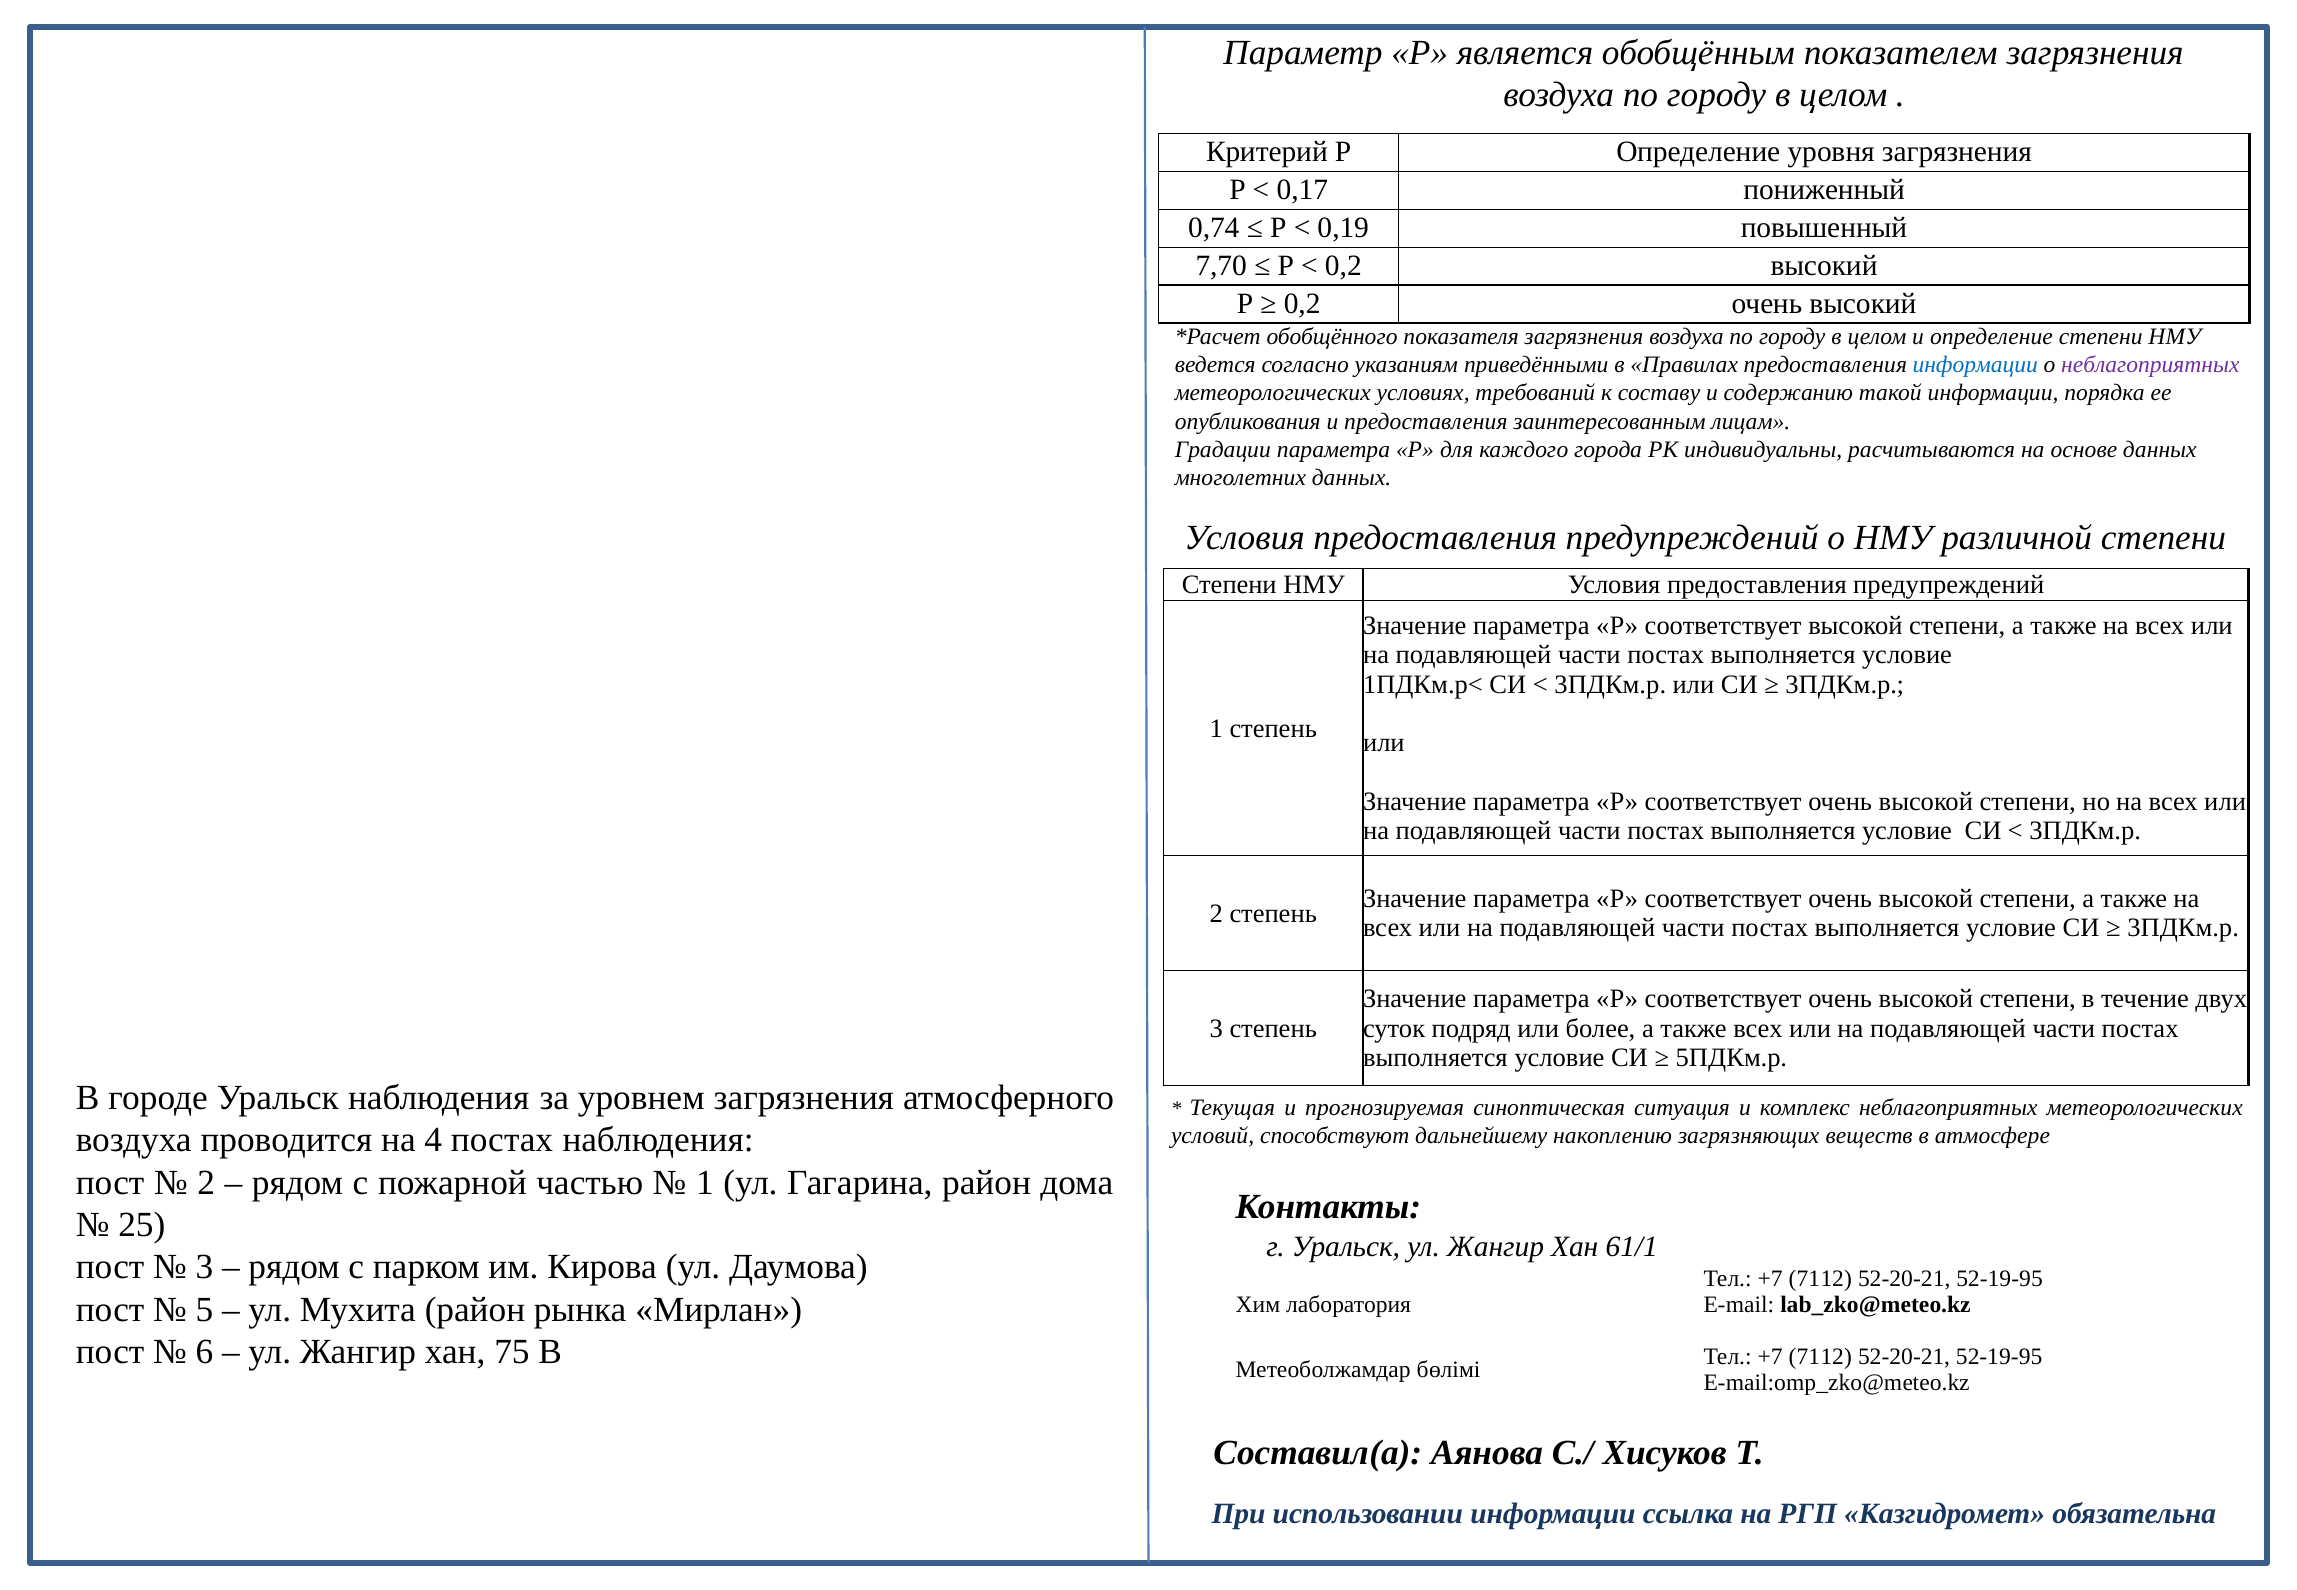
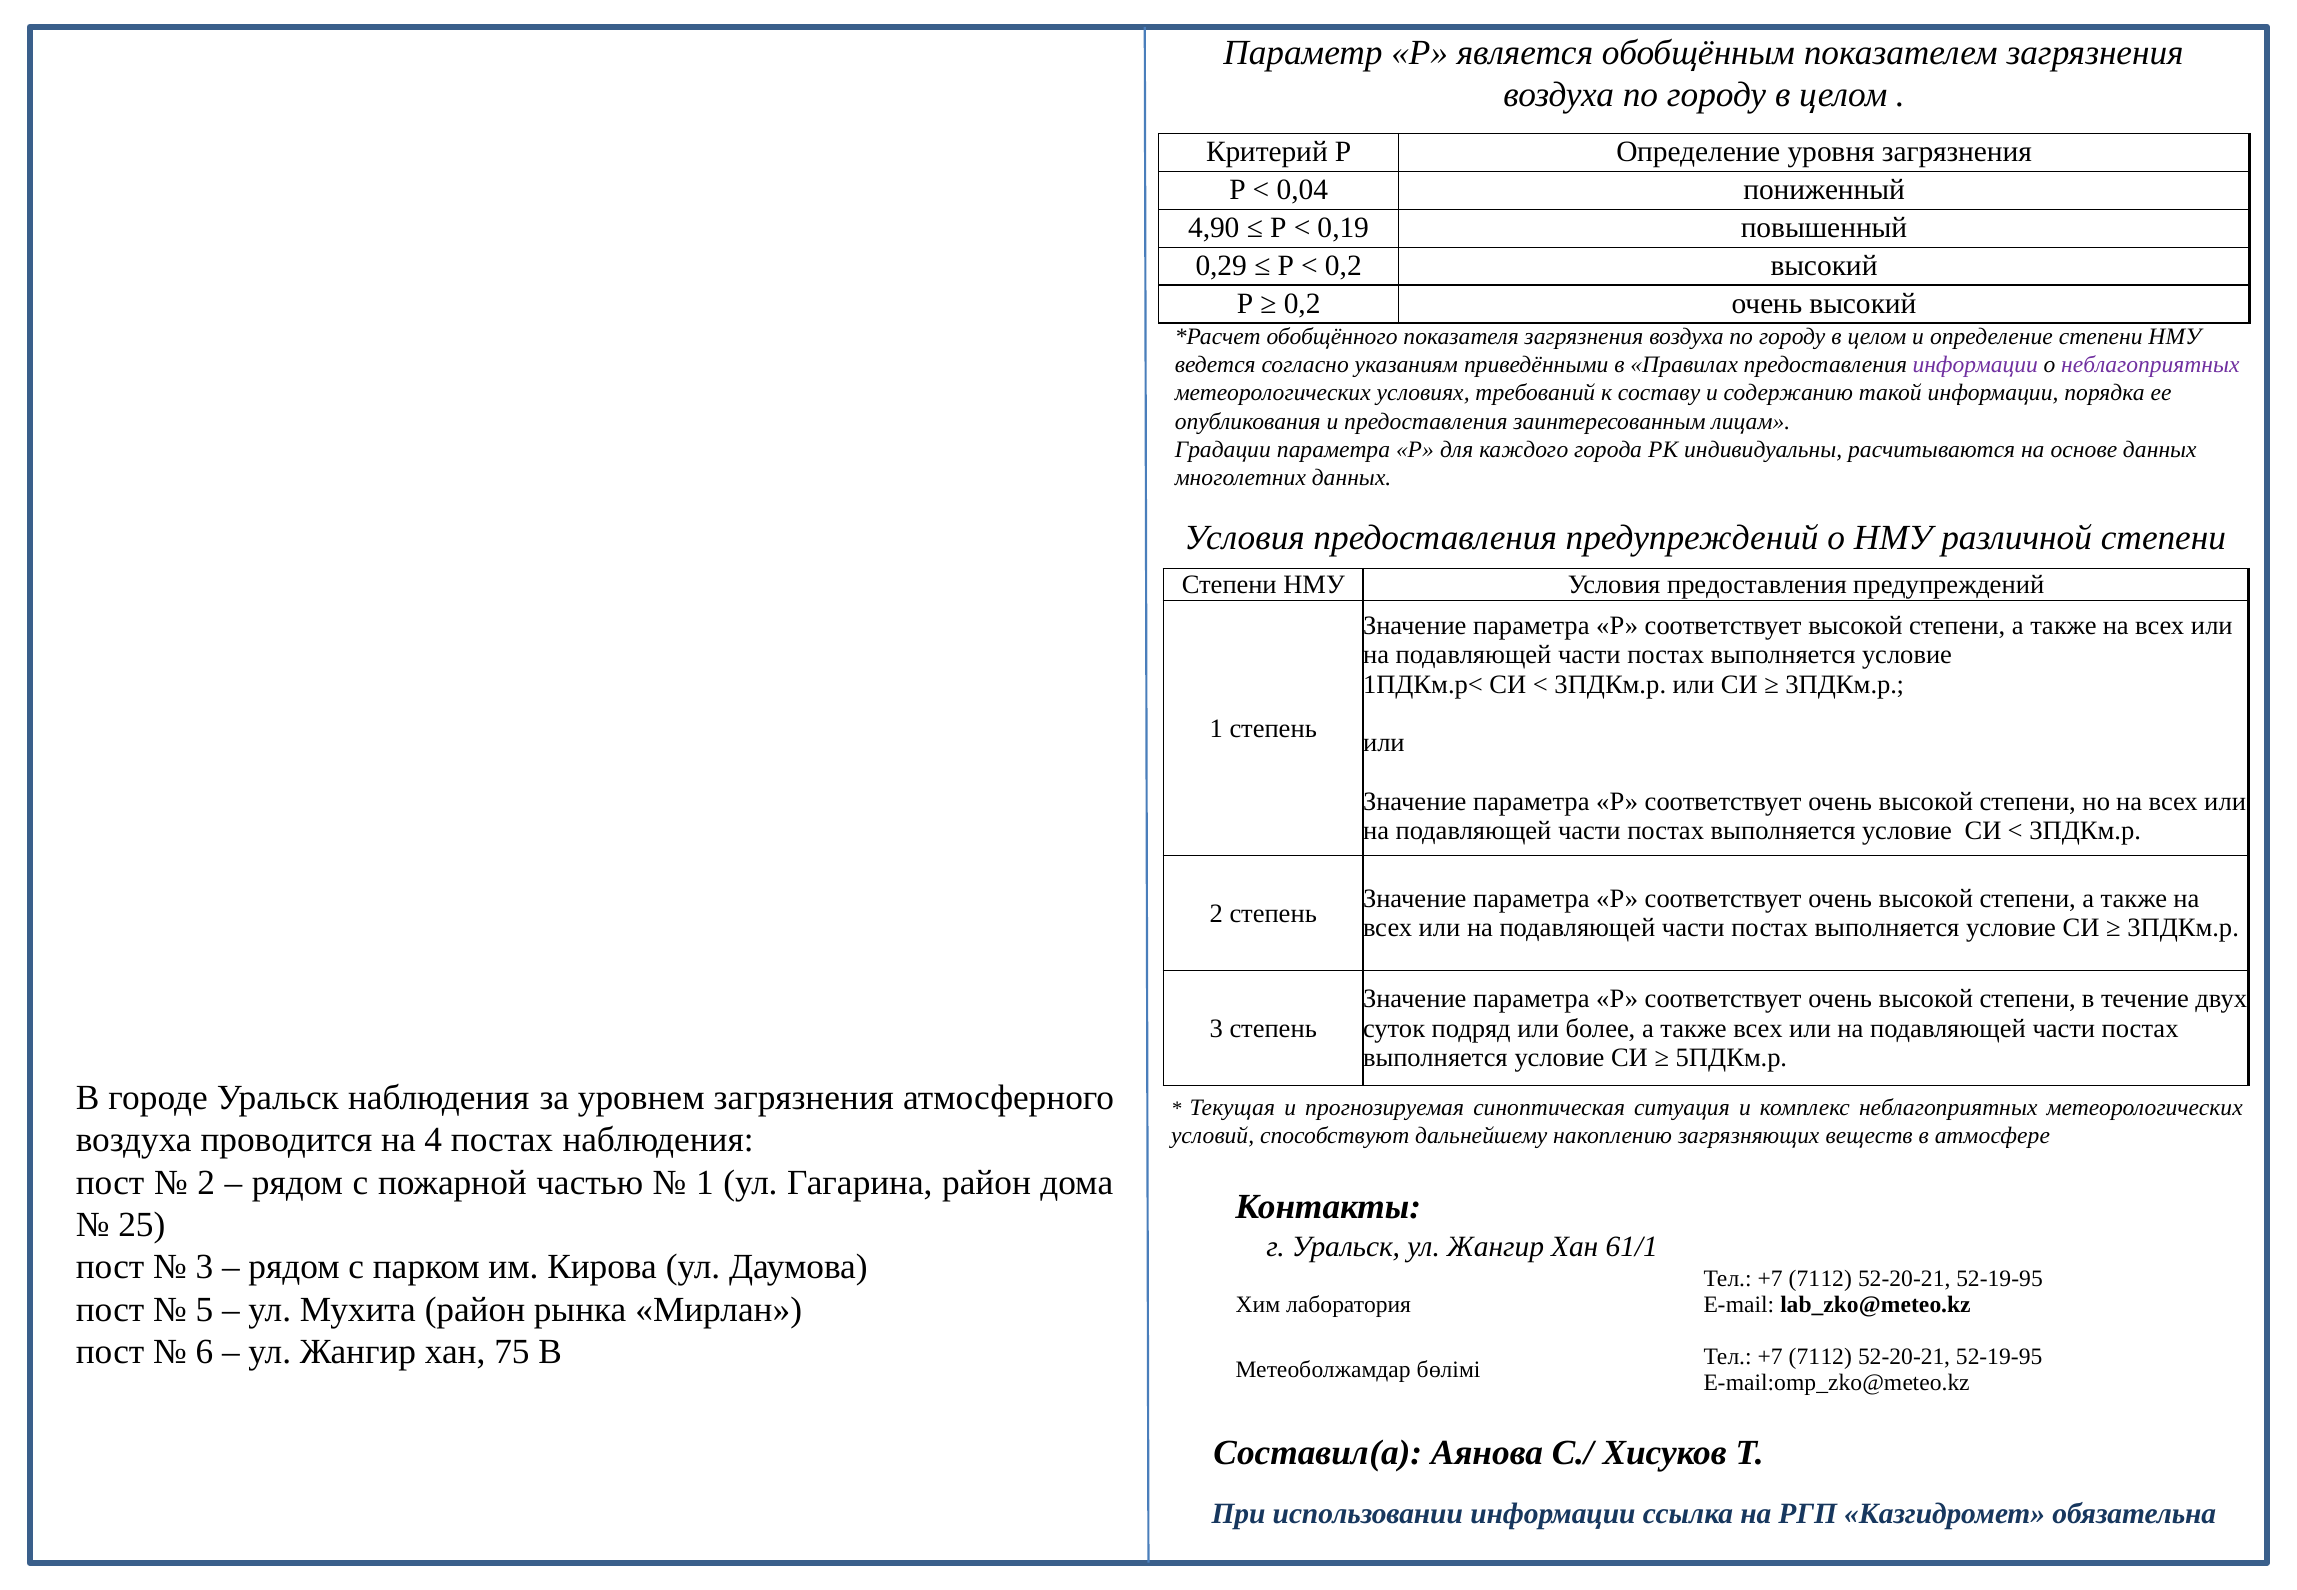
0,17: 0,17 -> 0,04
0,74: 0,74 -> 4,90
7,70: 7,70 -> 0,29
информации at (1975, 365) colour: blue -> purple
